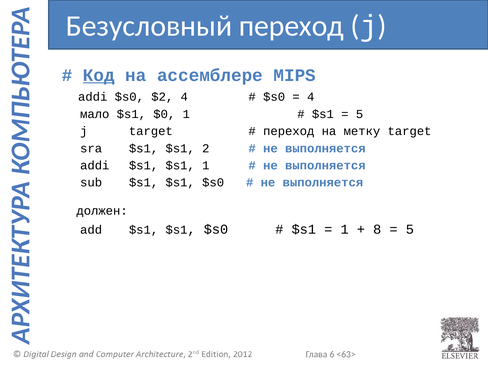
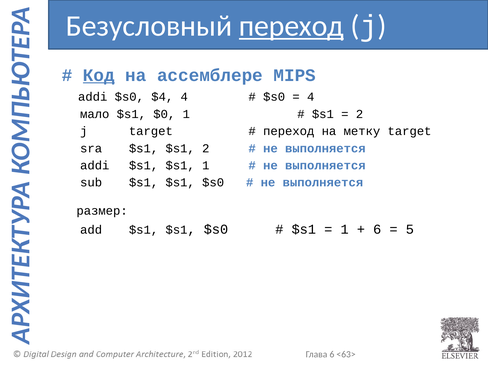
переход at (291, 26) underline: none -> present
$2: $2 -> $4
5 at (359, 114): 5 -> 2
должен: должен -> размер
8 at (377, 229): 8 -> 6
